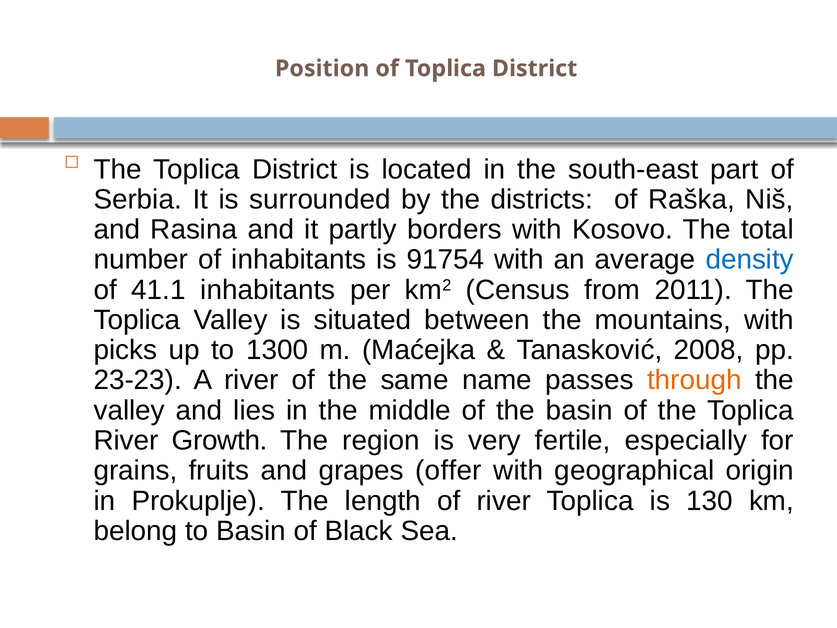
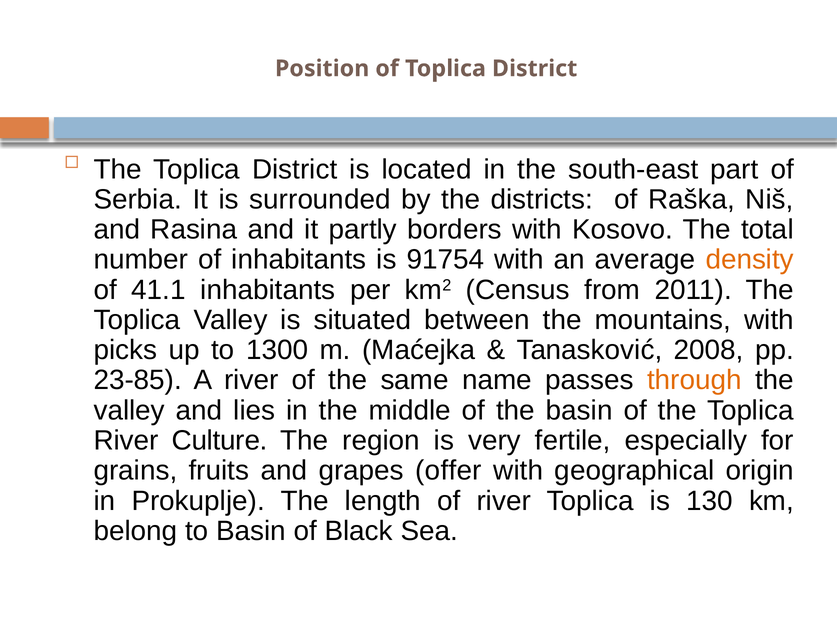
density colour: blue -> orange
23-23: 23-23 -> 23-85
Growth: Growth -> Culture
